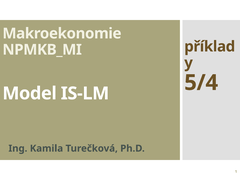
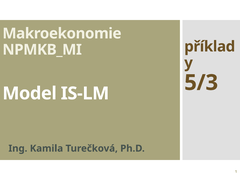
5/4: 5/4 -> 5/3
